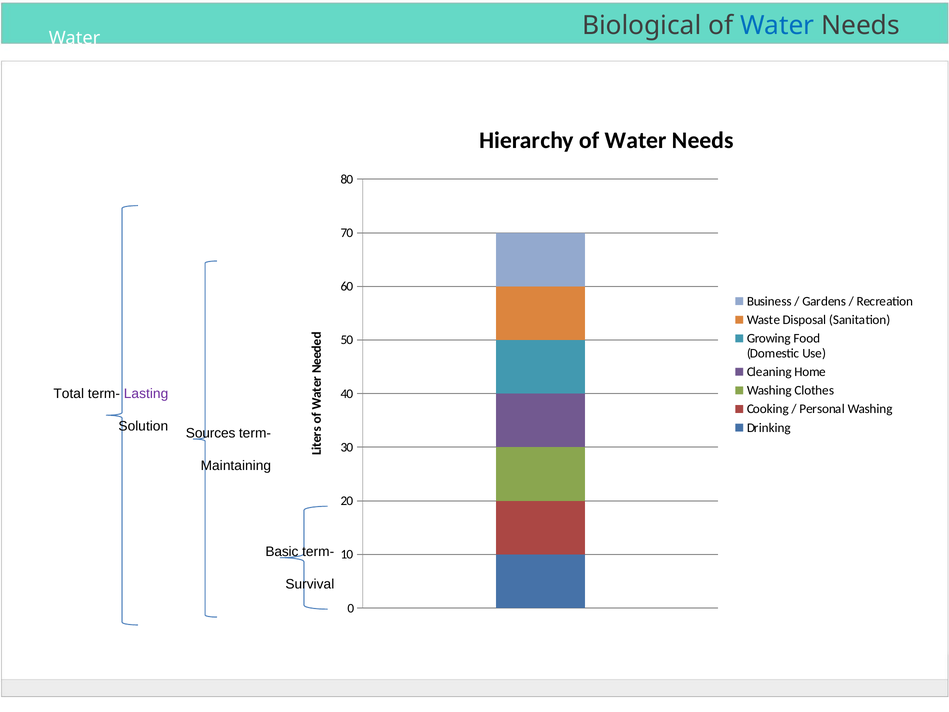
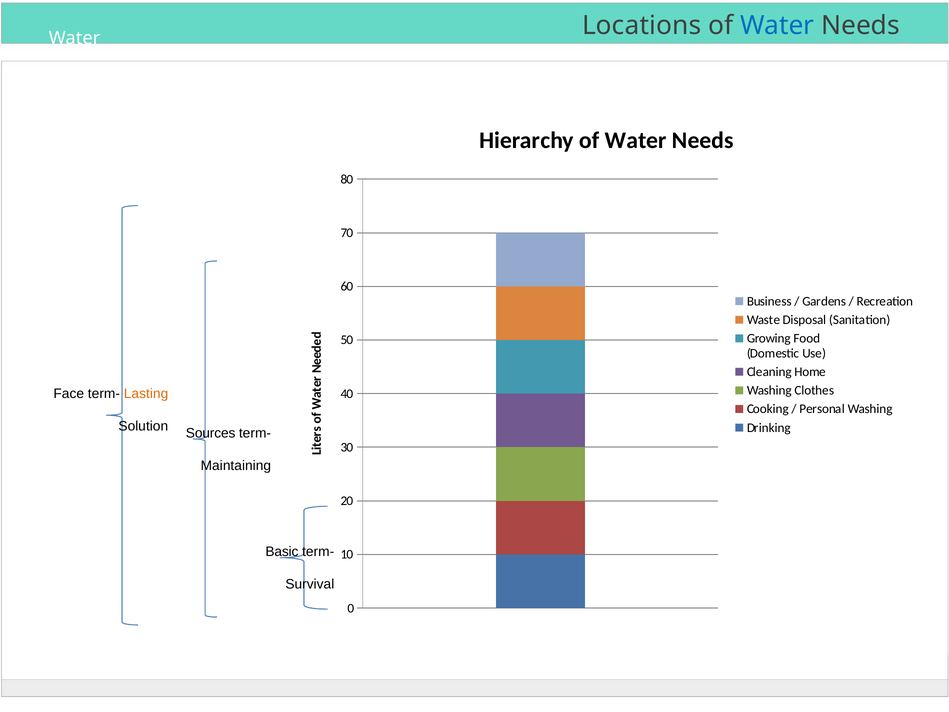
Biological: Biological -> Locations
Total: Total -> Face
Lasting colour: purple -> orange
